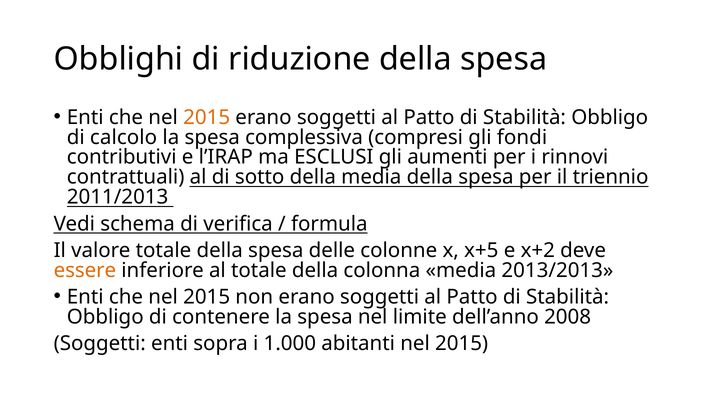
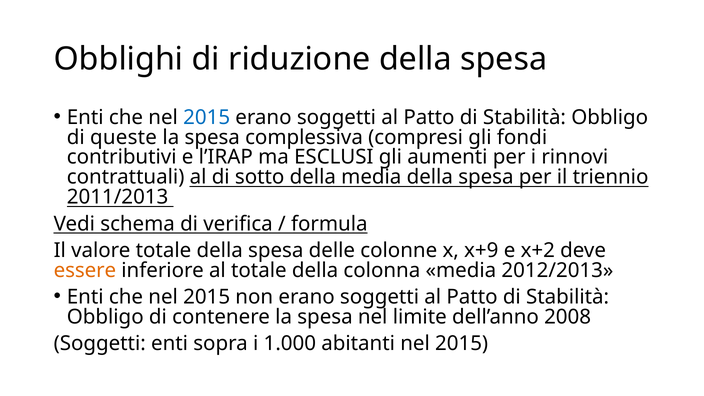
2015 at (207, 117) colour: orange -> blue
calcolo: calcolo -> queste
x+5: x+5 -> x+9
2013/2013: 2013/2013 -> 2012/2013
